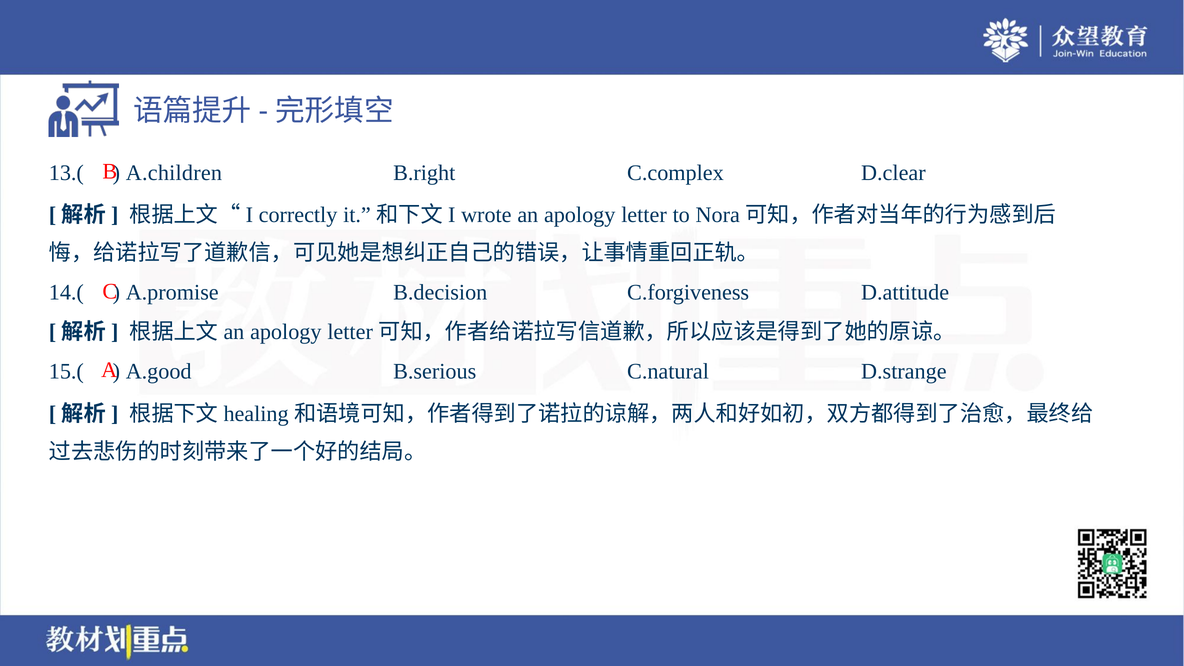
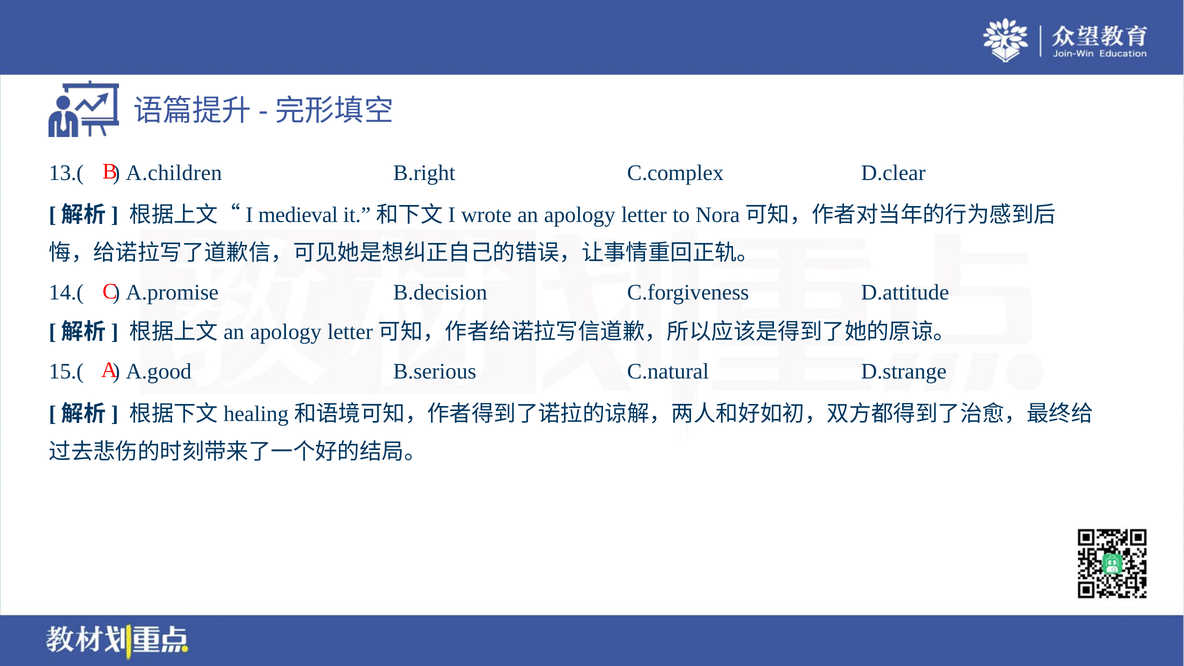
correctly: correctly -> medieval
